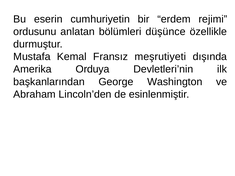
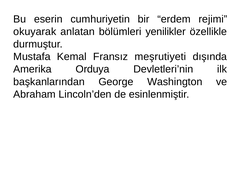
ordusunu: ordusunu -> okuyarak
düşünce: düşünce -> yenilikler
